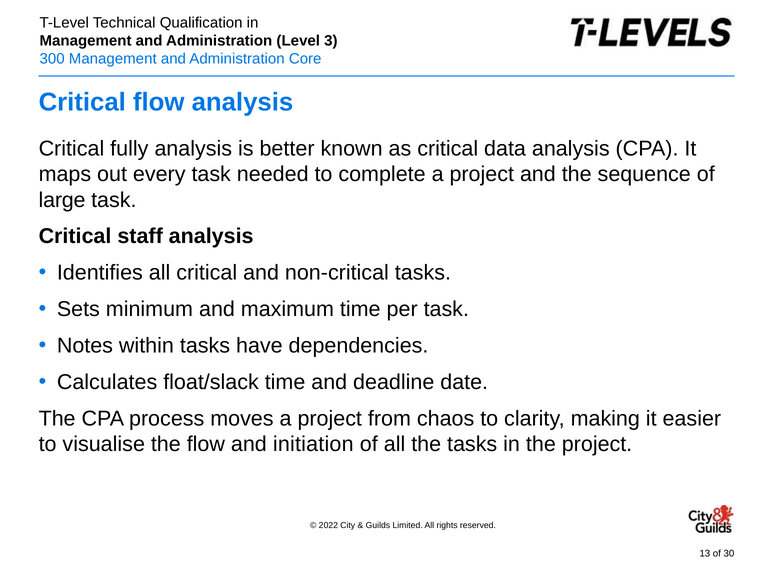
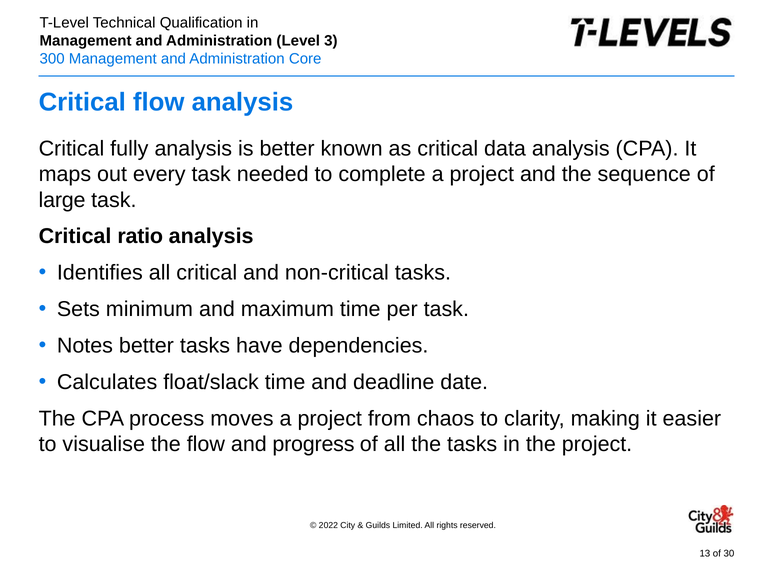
staff: staff -> ratio
Notes within: within -> better
initiation: initiation -> progress
